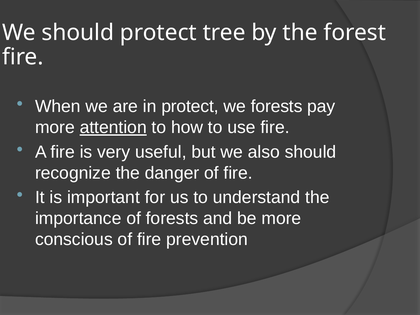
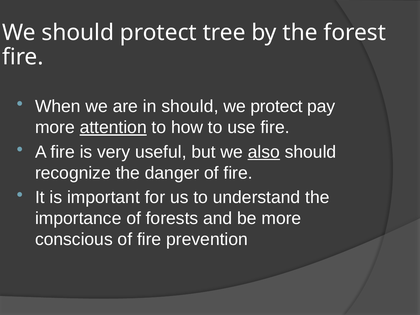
in protect: protect -> should
we forests: forests -> protect
also underline: none -> present
